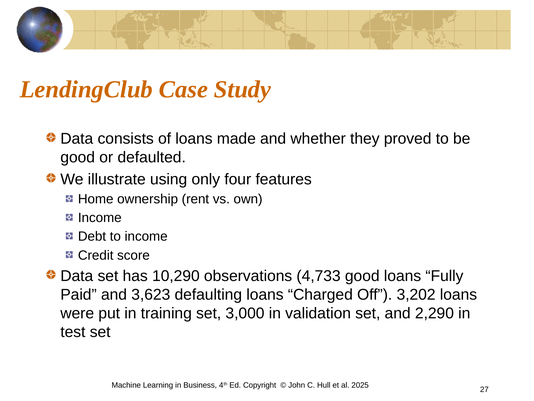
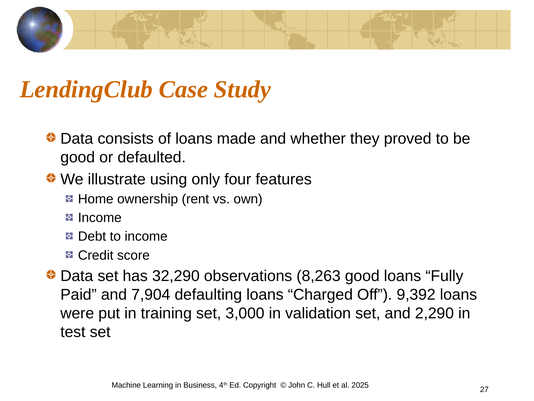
10,290: 10,290 -> 32,290
4,733: 4,733 -> 8,263
3,623: 3,623 -> 7,904
3,202: 3,202 -> 9,392
